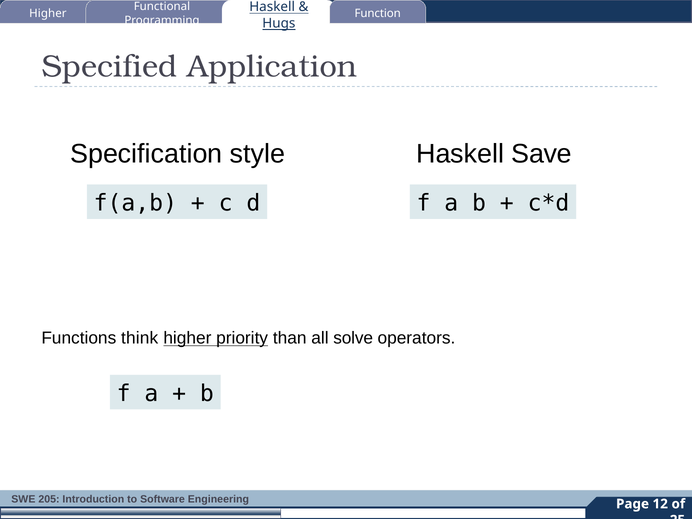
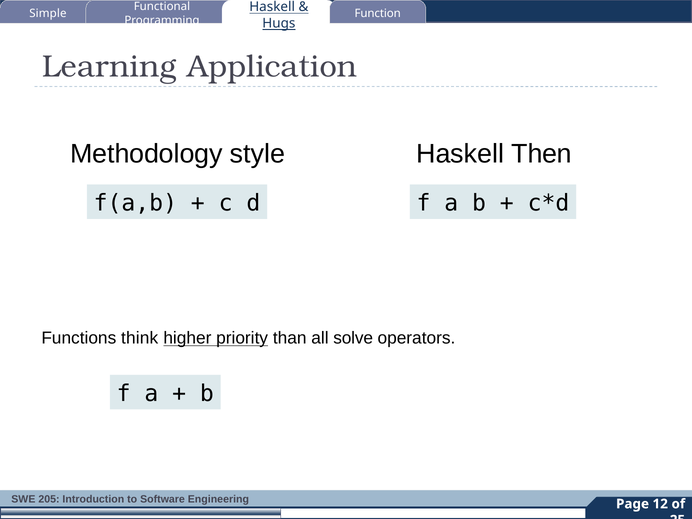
Higher at (48, 14): Higher -> Simple
Specified: Specified -> Learning
Specification: Specification -> Methodology
Save: Save -> Then
